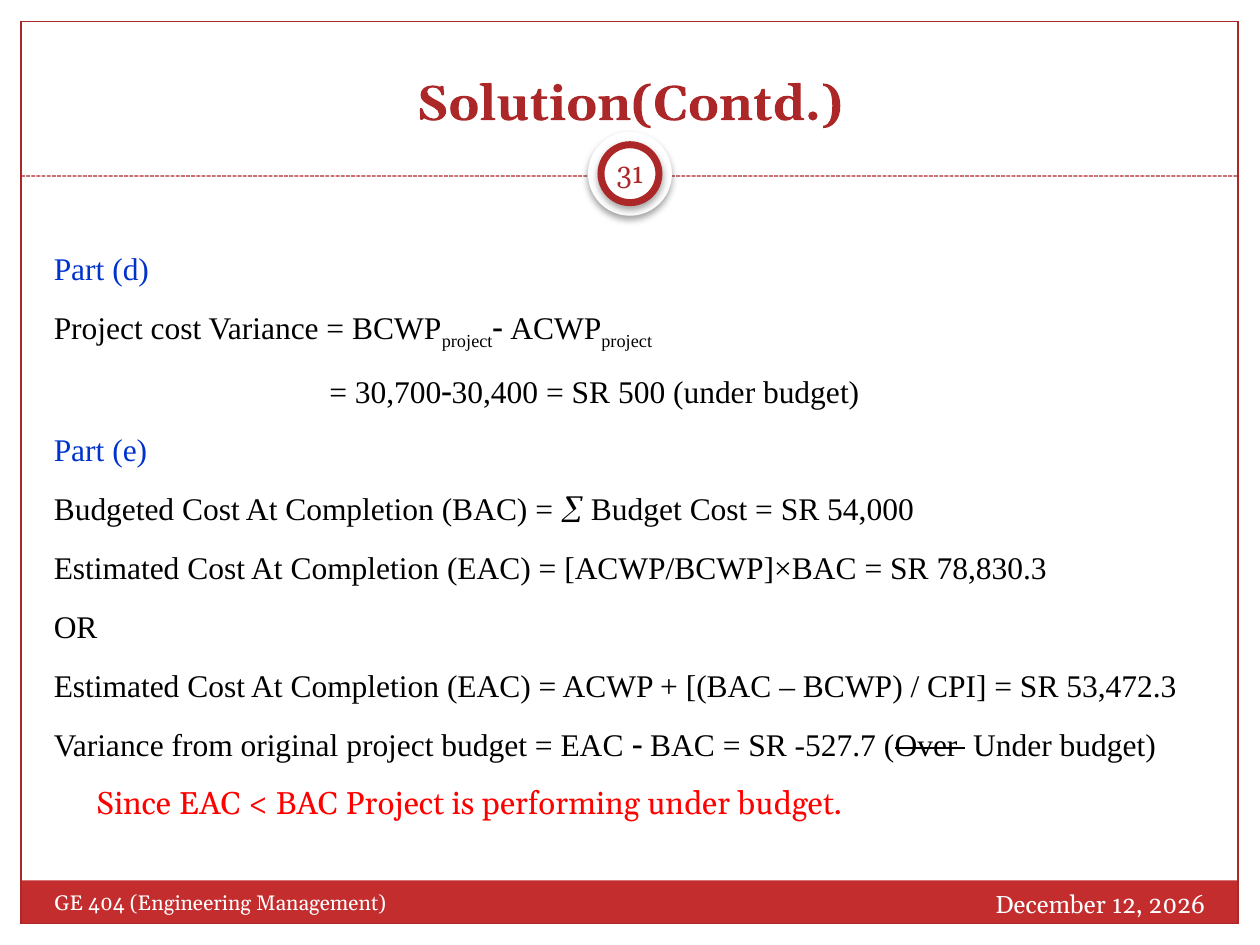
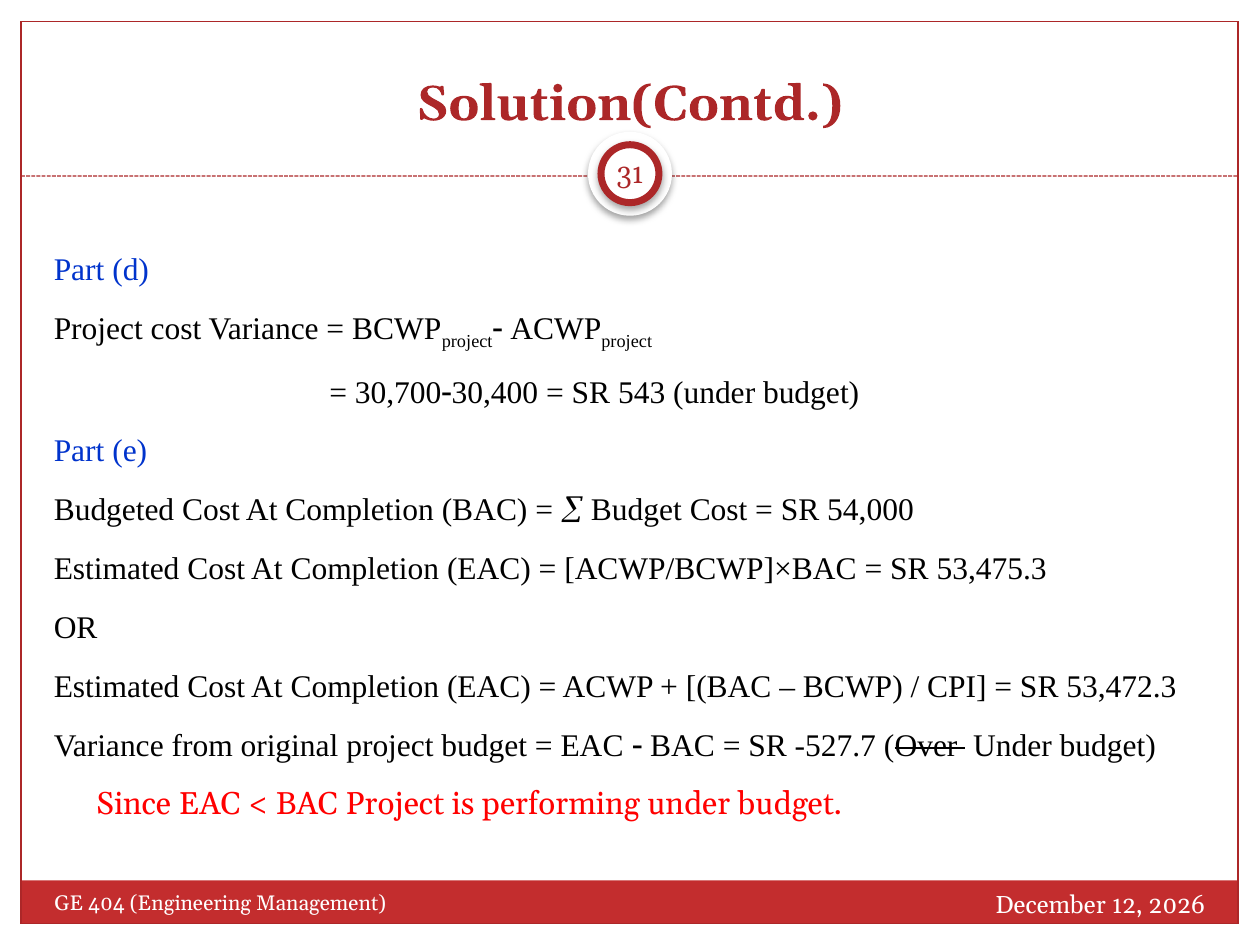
500: 500 -> 543
78,830.3: 78,830.3 -> 53,475.3
